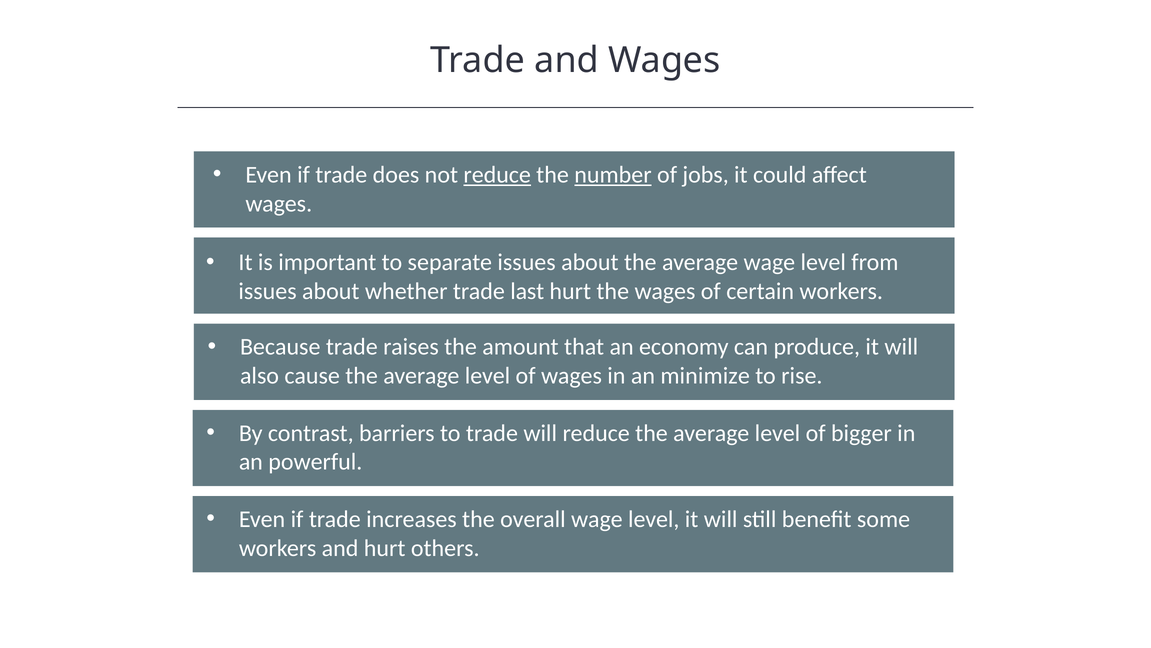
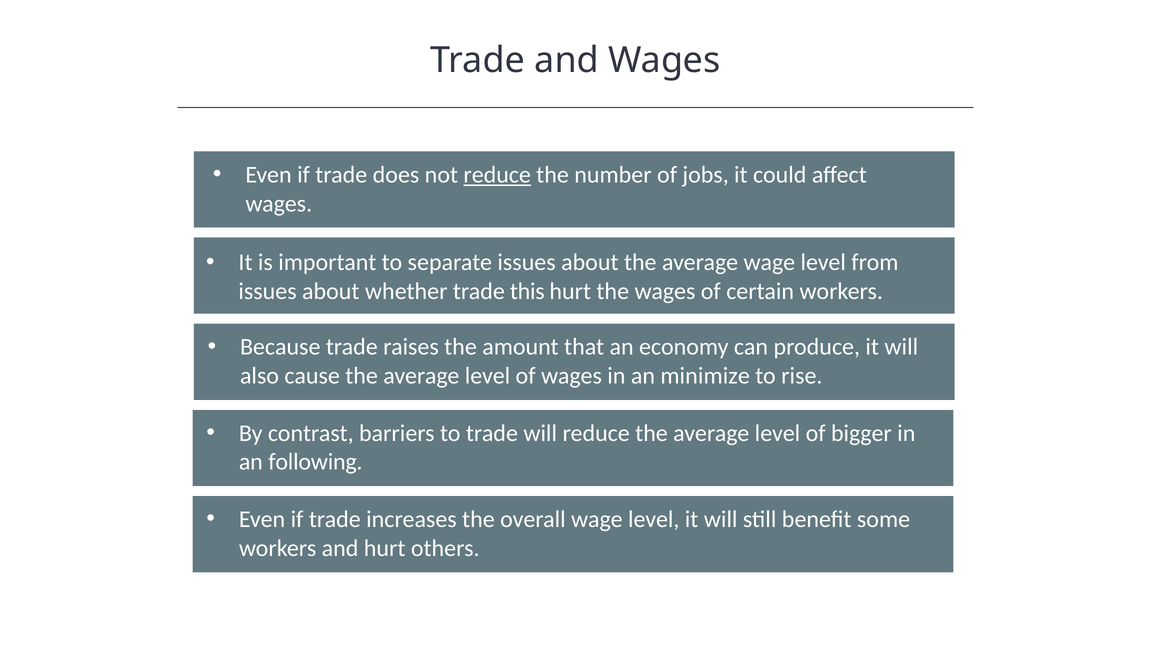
number underline: present -> none
last: last -> this
powerful: powerful -> following
